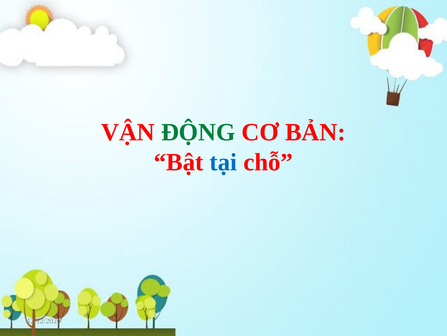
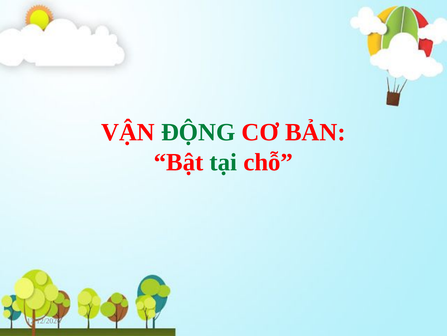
tại colour: blue -> green
